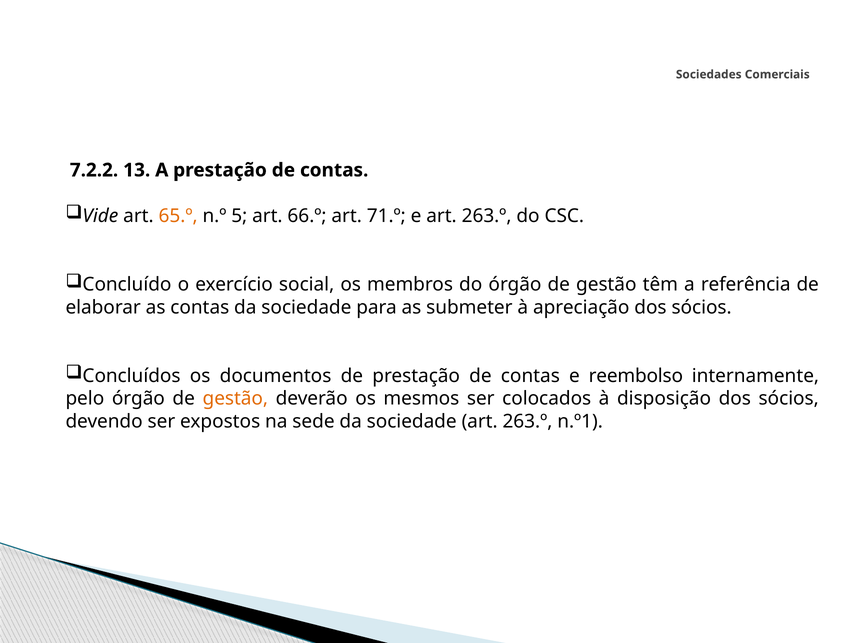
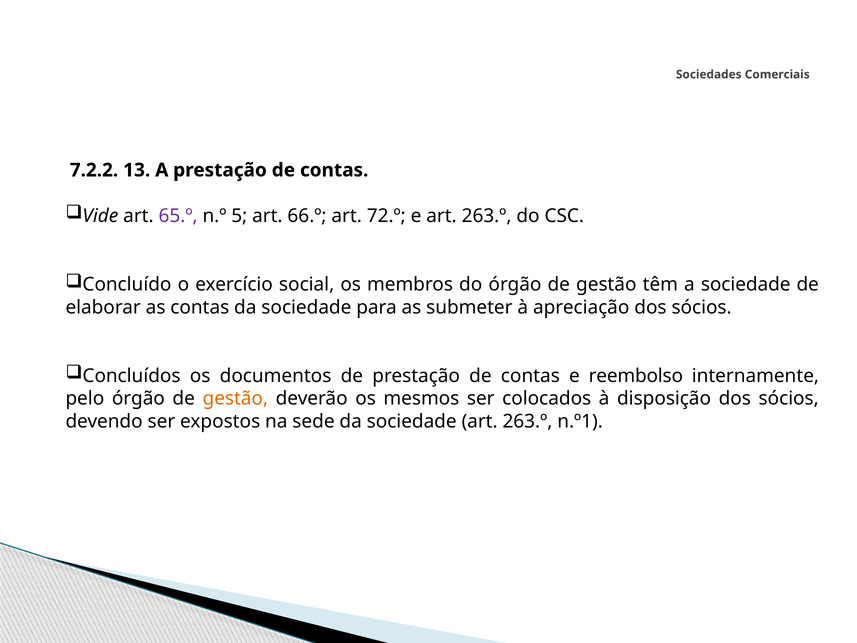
65.º colour: orange -> purple
71.º: 71.º -> 72.º
a referência: referência -> sociedade
